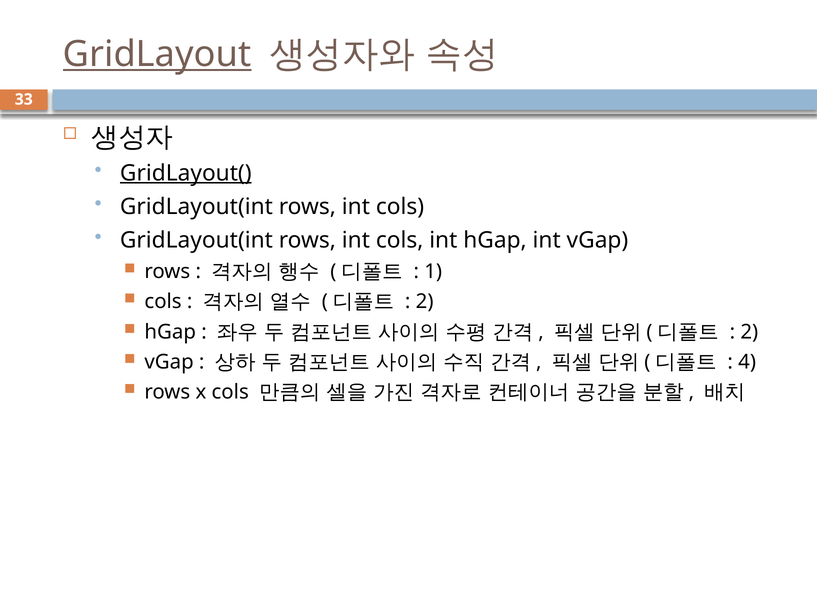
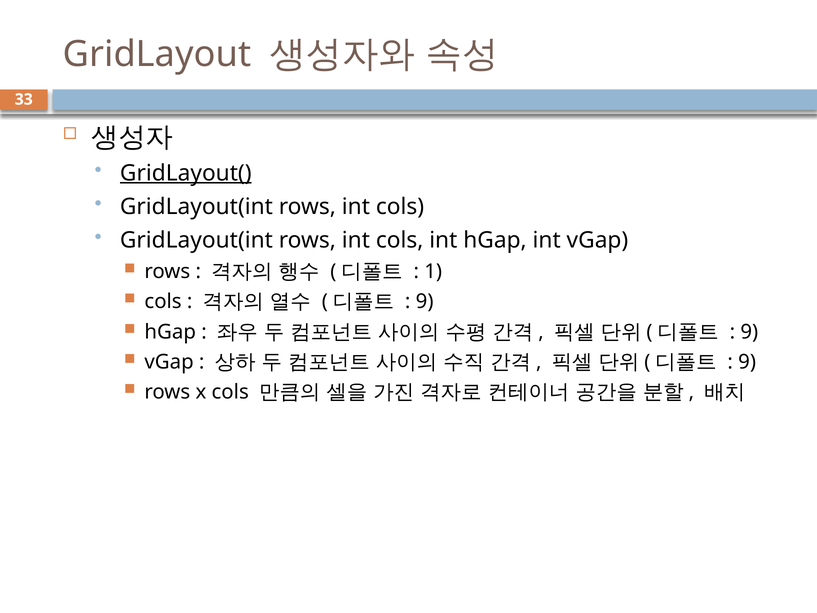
GridLayout underline: present -> none
2 at (425, 302): 2 -> 9
2 at (749, 332): 2 -> 9
4 at (747, 362): 4 -> 9
